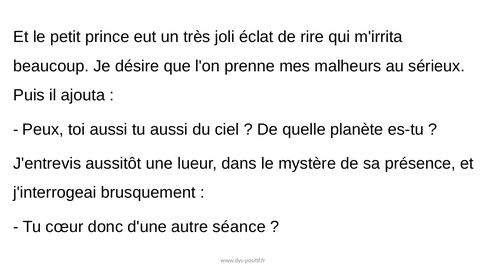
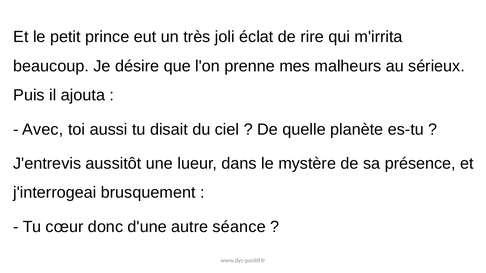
Peux: Peux -> Avec
tu aussi: aussi -> disait
